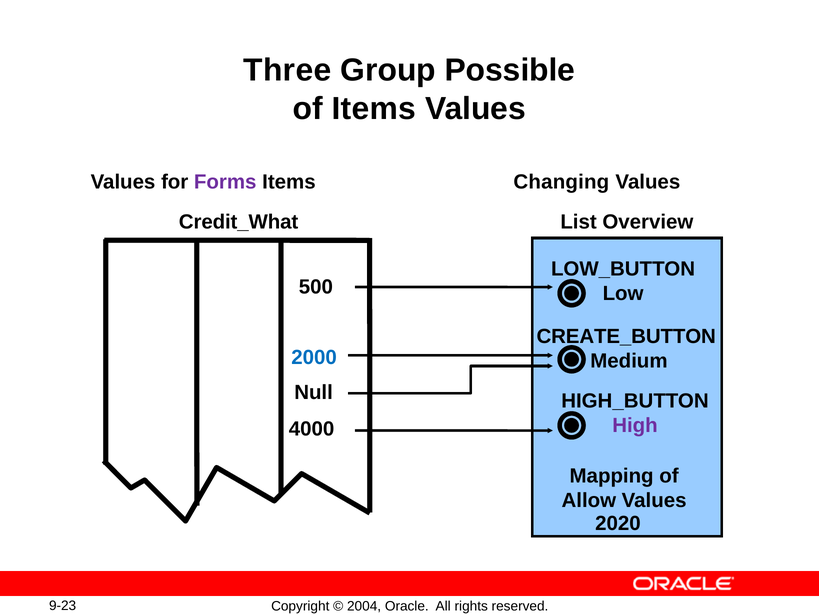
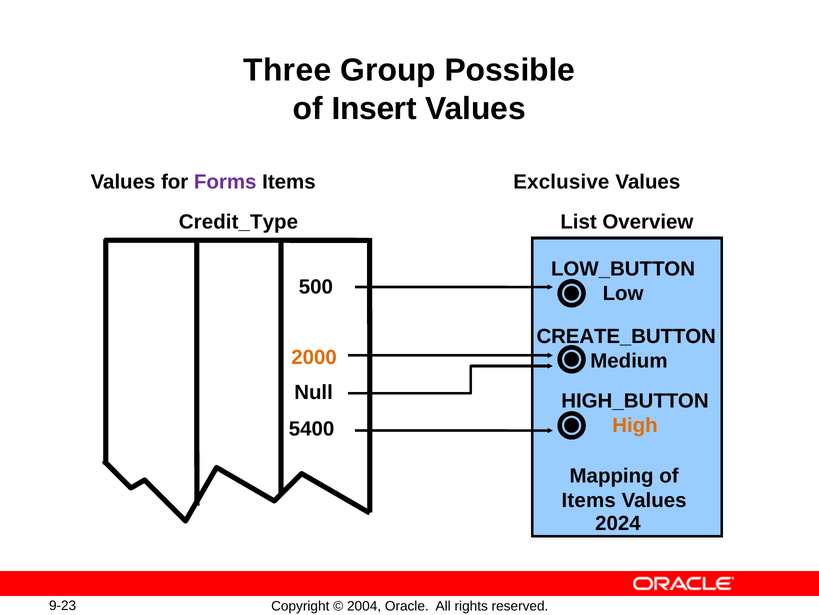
of Items: Items -> Insert
Changing: Changing -> Exclusive
Credit_What: Credit_What -> Credit_Type
2000 colour: blue -> orange
High colour: purple -> orange
4000: 4000 -> 5400
Allow at (589, 500): Allow -> Items
2020: 2020 -> 2024
